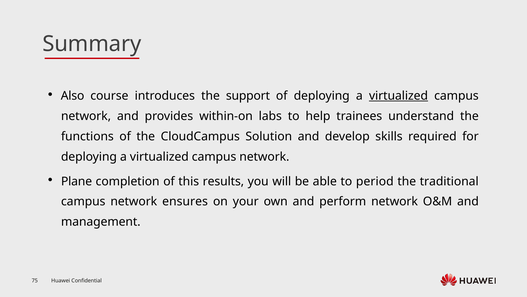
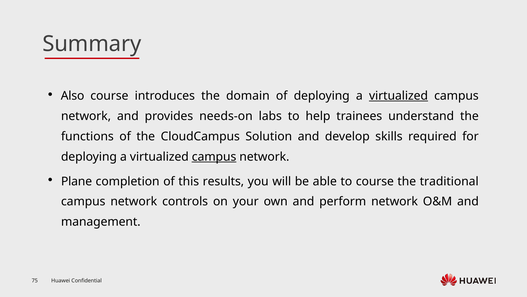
support: support -> domain
within-on: within-on -> needs-on
campus at (214, 156) underline: none -> present
to period: period -> course
ensures: ensures -> controls
